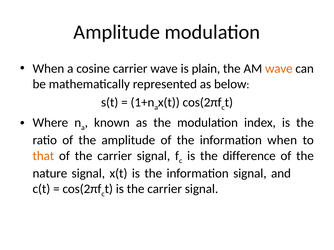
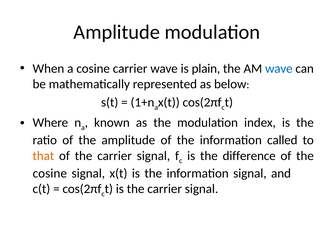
wave at (279, 69) colour: orange -> blue
information when: when -> called
nature at (50, 174): nature -> cosine
